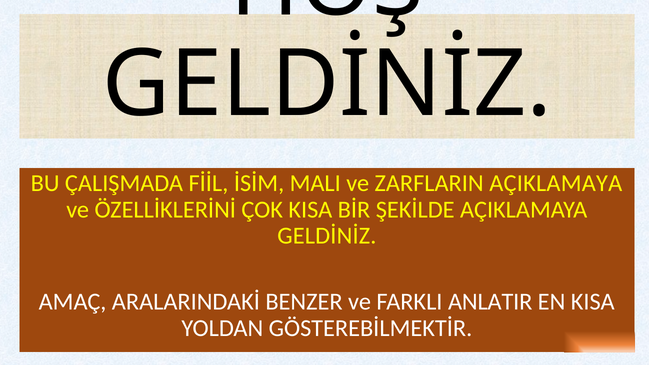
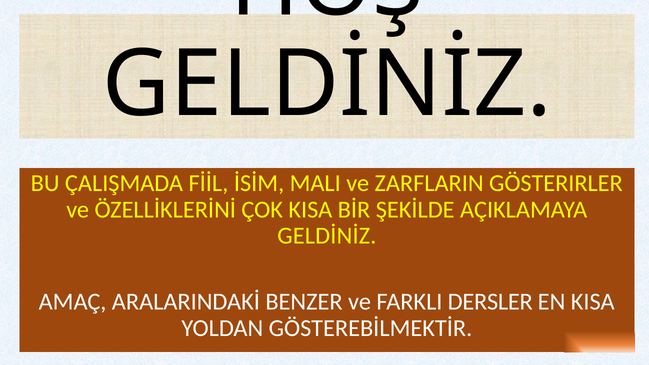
ZARFLARIN AÇIKLAMAYA: AÇIKLAMAYA -> GÖSTERIRLER
ANLATIR: ANLATIR -> DERSLER
